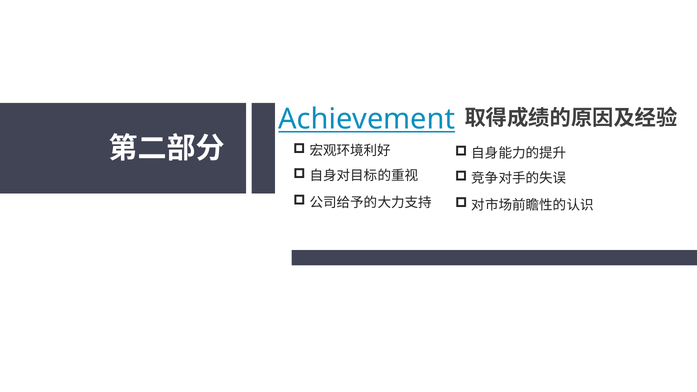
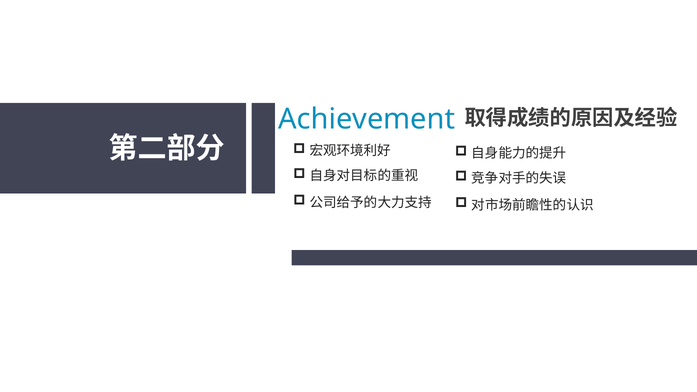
Achievement underline: present -> none
